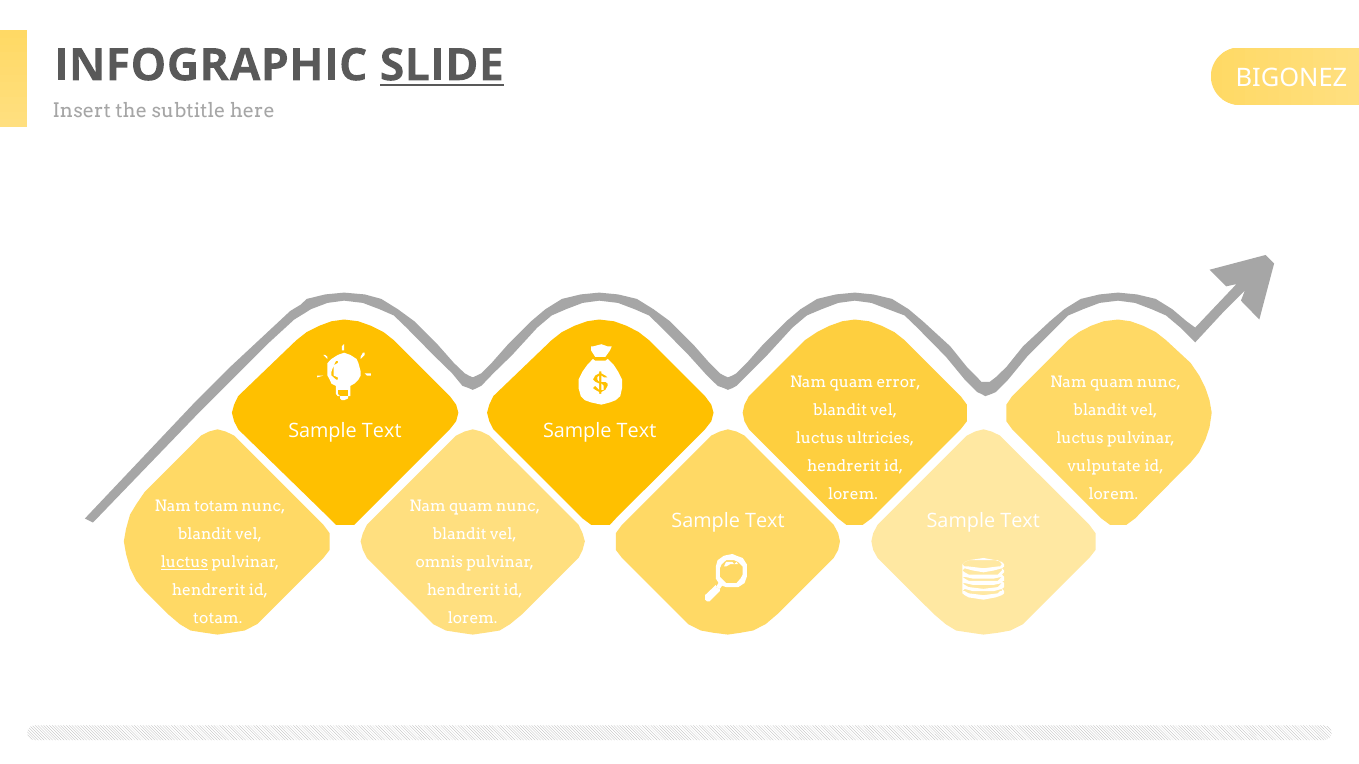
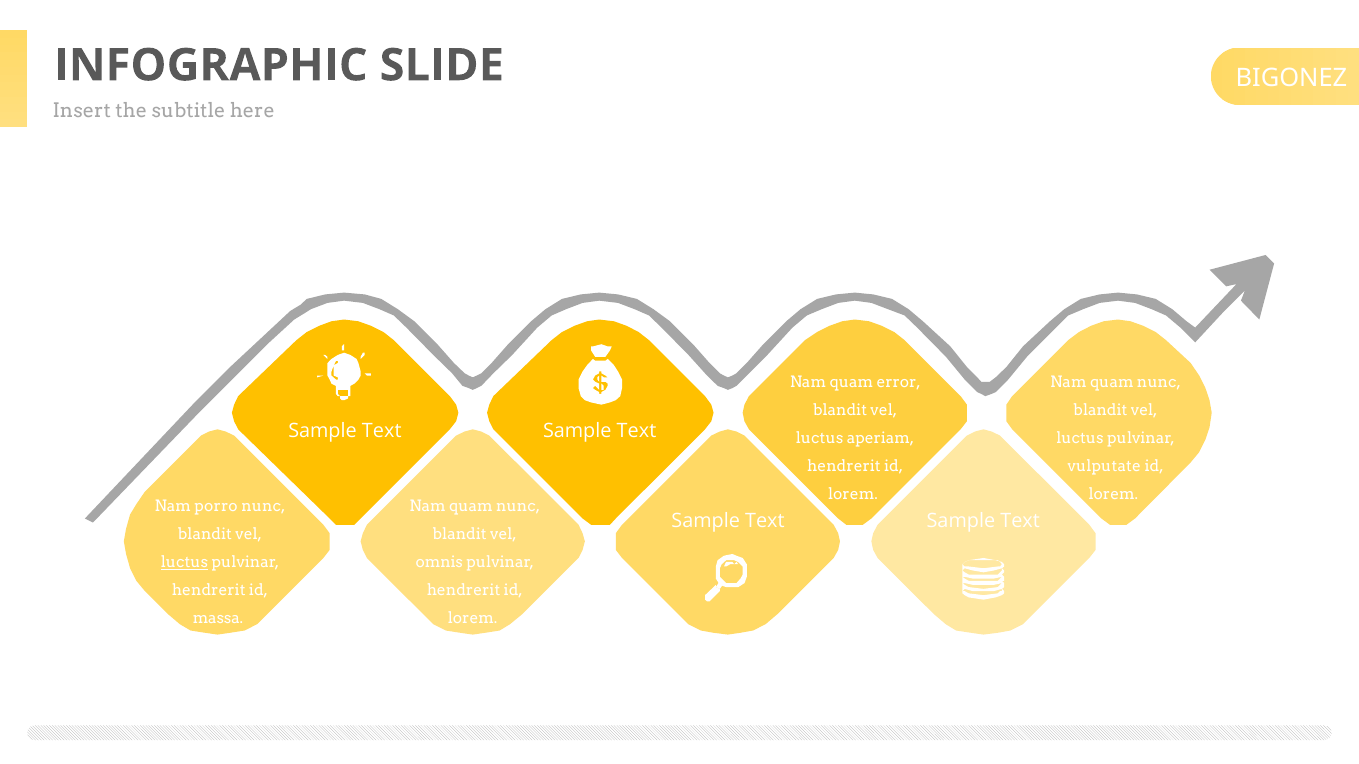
SLIDE underline: present -> none
ultricies: ultricies -> aperiam
Nam totam: totam -> porro
totam at (218, 619): totam -> massa
